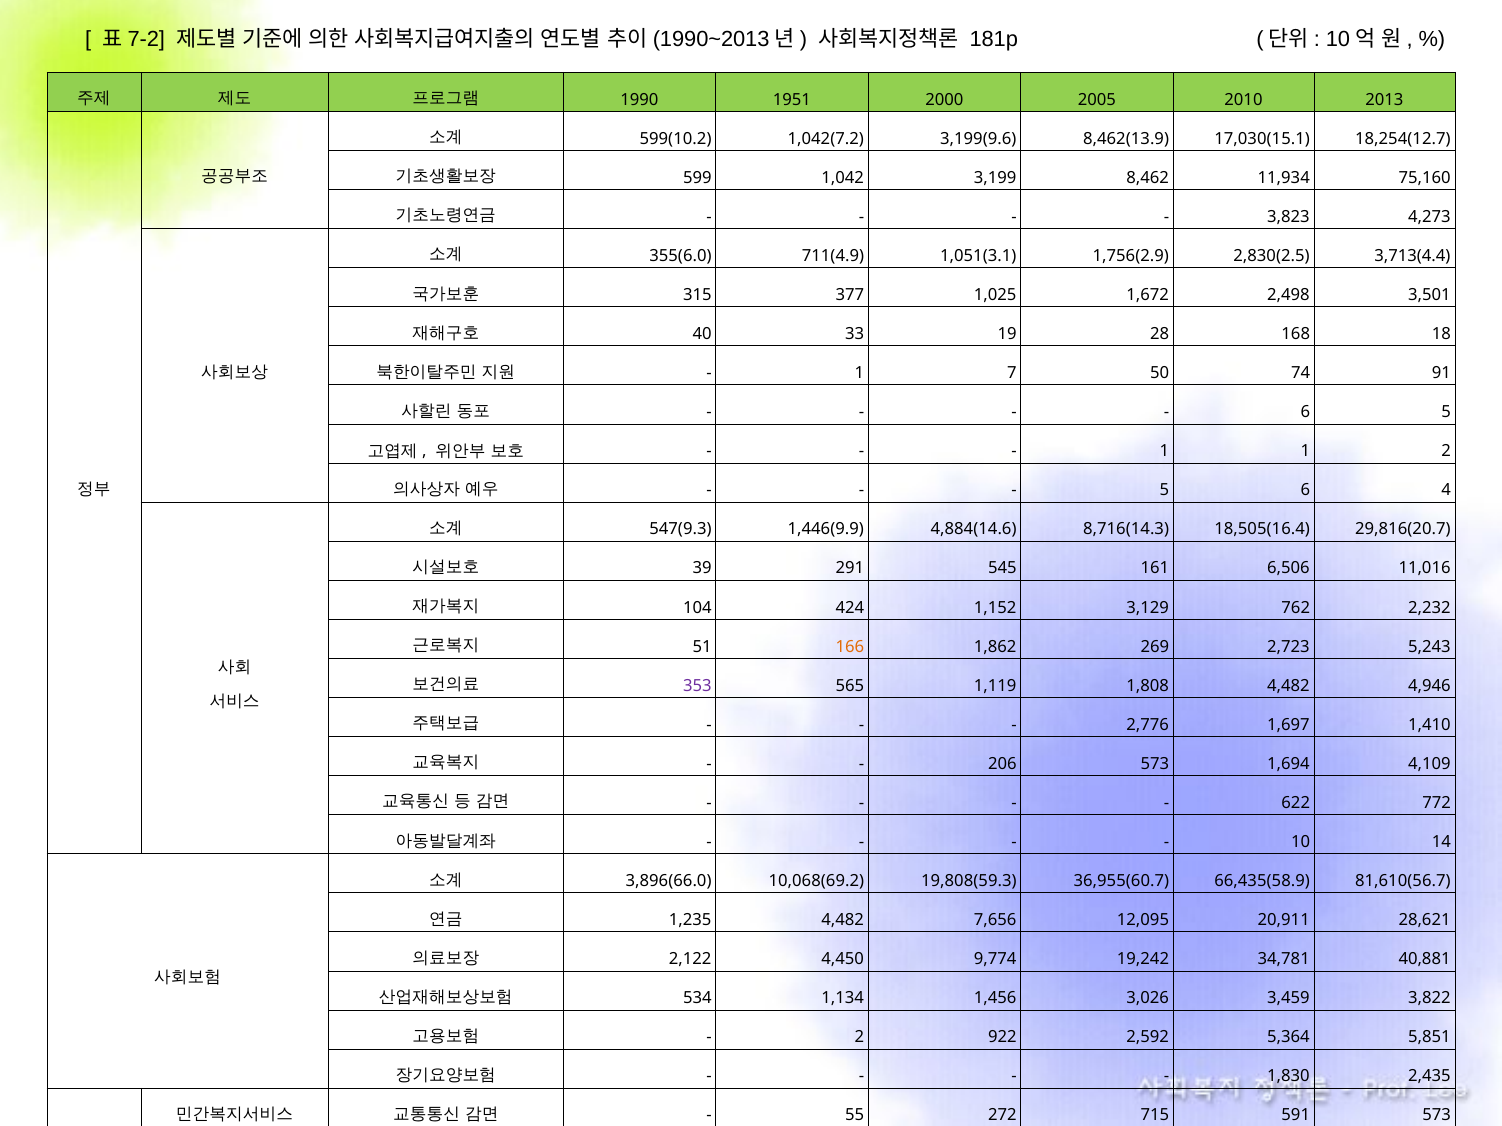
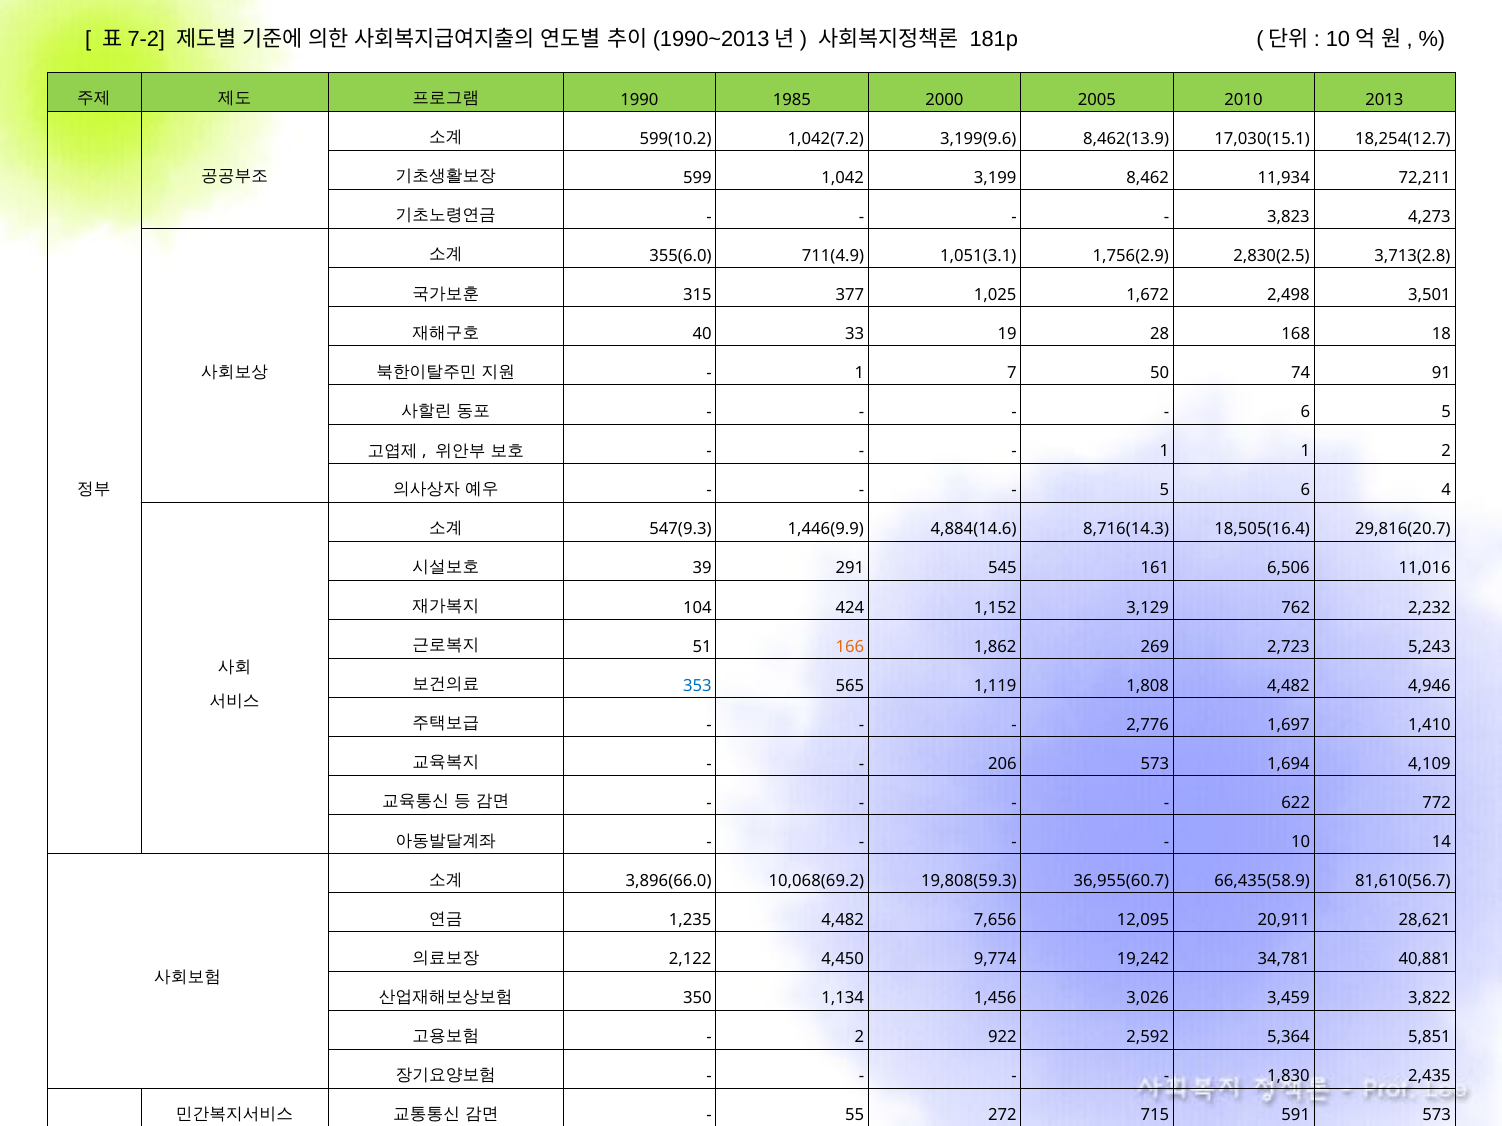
1951: 1951 -> 1985
75,160: 75,160 -> 72,211
3,713(4.4: 3,713(4.4 -> 3,713(2.8
353 colour: purple -> blue
534: 534 -> 350
